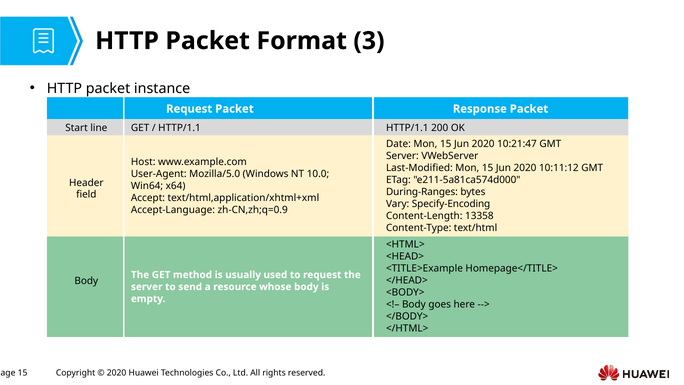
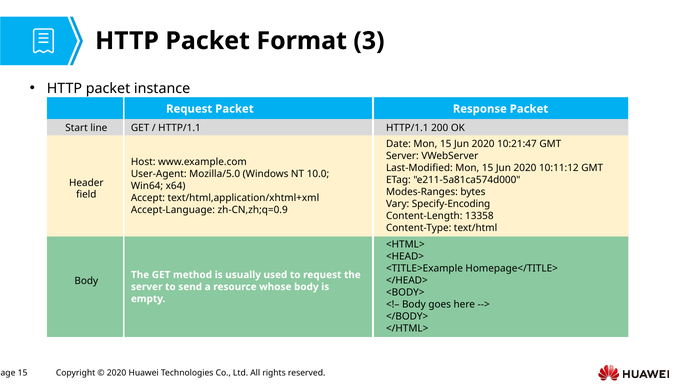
During-Ranges: During-Ranges -> Modes-Ranges
